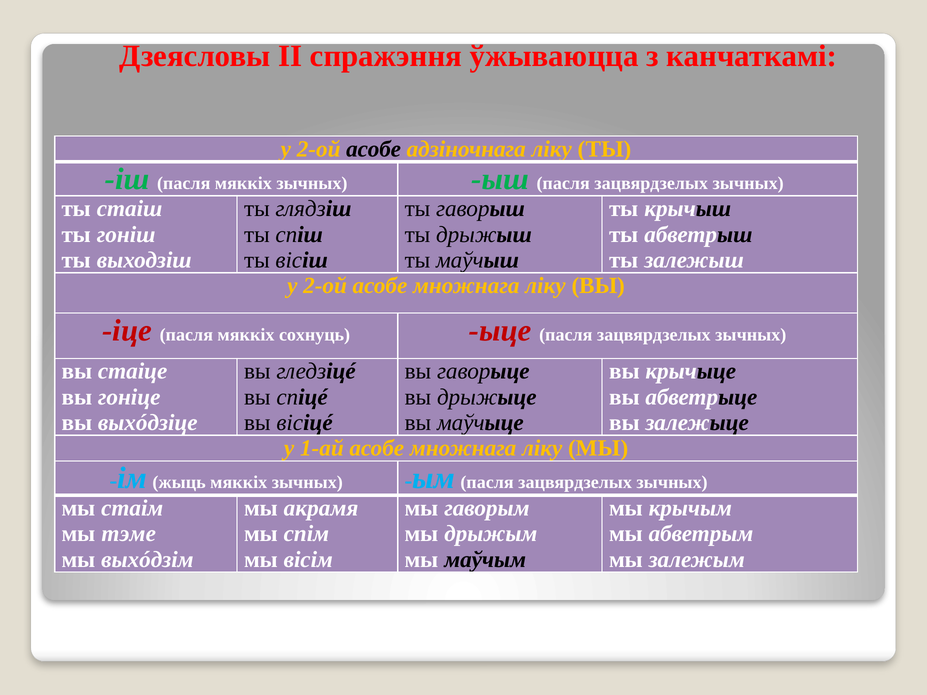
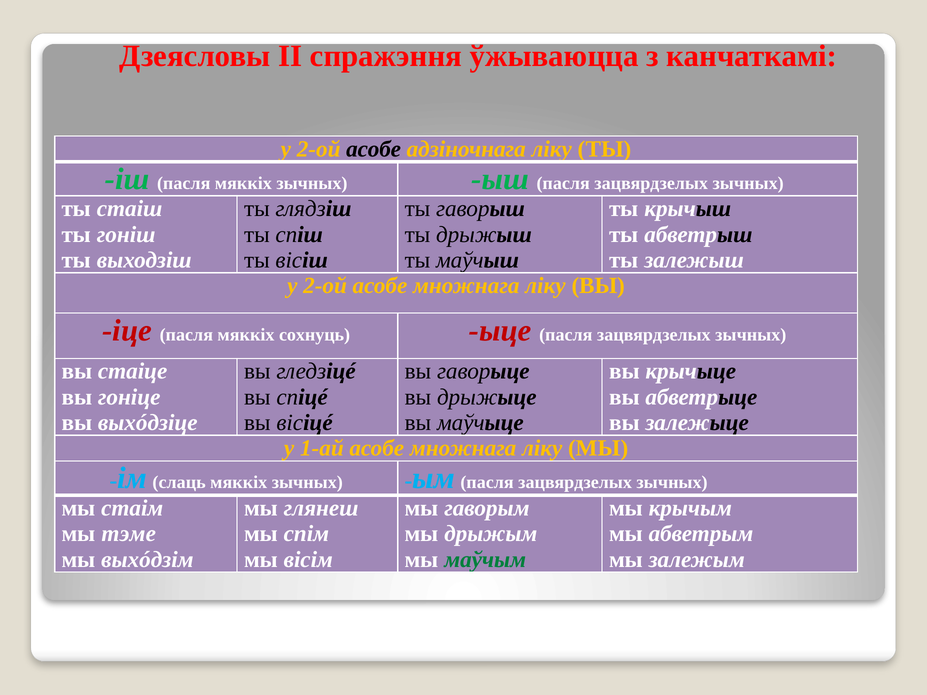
жыць: жыць -> слаць
акрамя: акрамя -> глянеш
маўчым colour: black -> green
